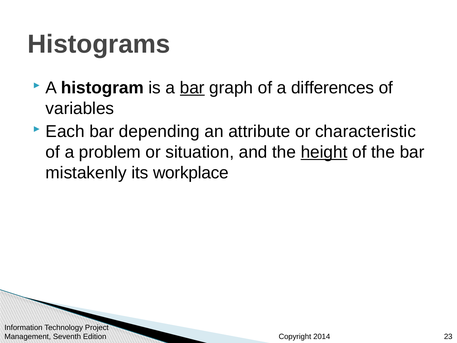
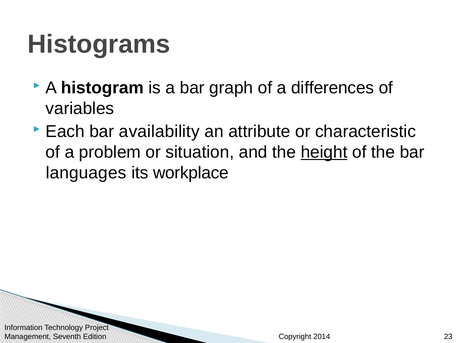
bar at (192, 88) underline: present -> none
depending: depending -> availability
mistakenly: mistakenly -> languages
